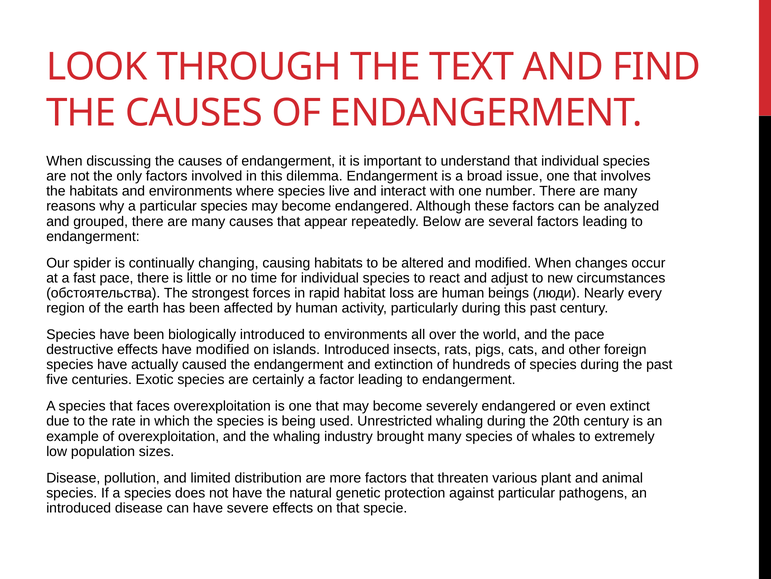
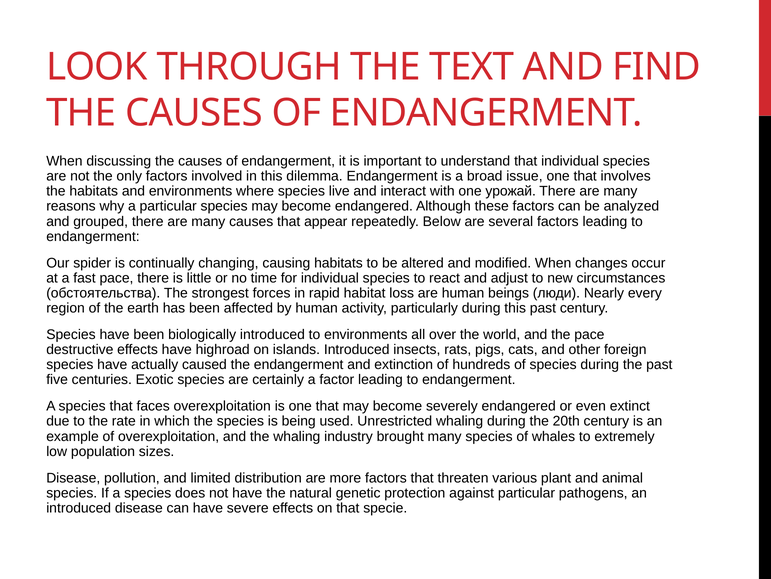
number: number -> урожай
have modified: modified -> highroad
